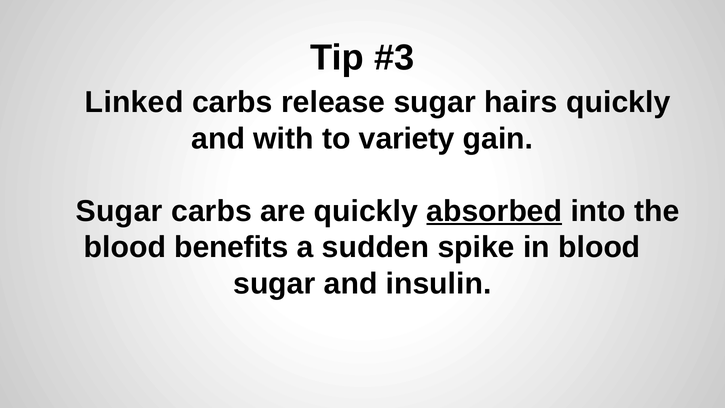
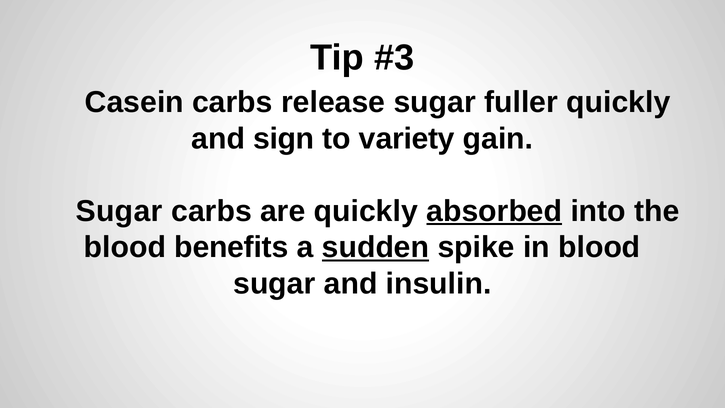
Linked: Linked -> Casein
hairs: hairs -> fuller
with: with -> sign
sudden underline: none -> present
